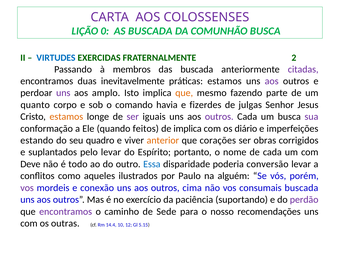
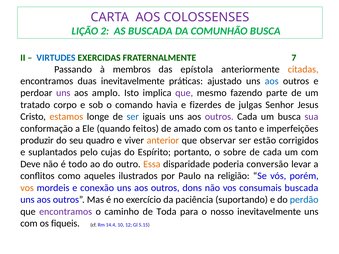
0: 0 -> 2
2: 2 -> 7
das buscada: buscada -> epístola
citadas colour: purple -> orange
práticas estamos: estamos -> ajustado
aos at (272, 81) colour: purple -> blue
que at (184, 93) colour: orange -> purple
quanto: quanto -> tratado
ser at (133, 117) colour: purple -> blue
de implica: implica -> amado
diário: diário -> tanto
estando: estando -> produzir
corações: corações -> observar
obras: obras -> estão
pelo levar: levar -> cujas
nome: nome -> sobre
Essa colour: blue -> orange
alguém: alguém -> religião
vos at (27, 188) colour: purple -> orange
cima: cima -> dons
perdão colour: purple -> blue
Sede: Sede -> Toda
nosso recomendações: recomendações -> inevitavelmente
outras: outras -> fiqueis
